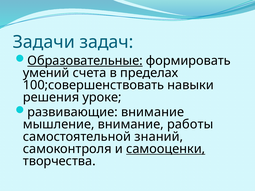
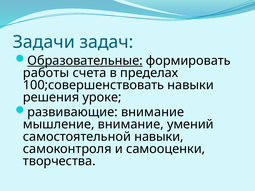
умений: умений -> работы
работы: работы -> умений
самостоятельной знаний: знаний -> навыки
самооценки underline: present -> none
